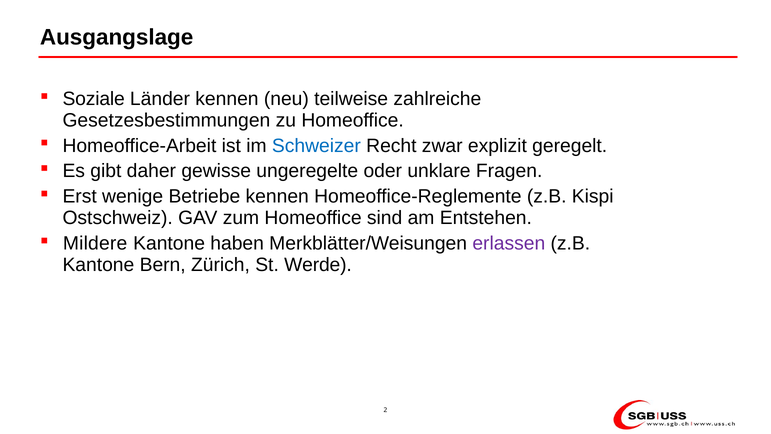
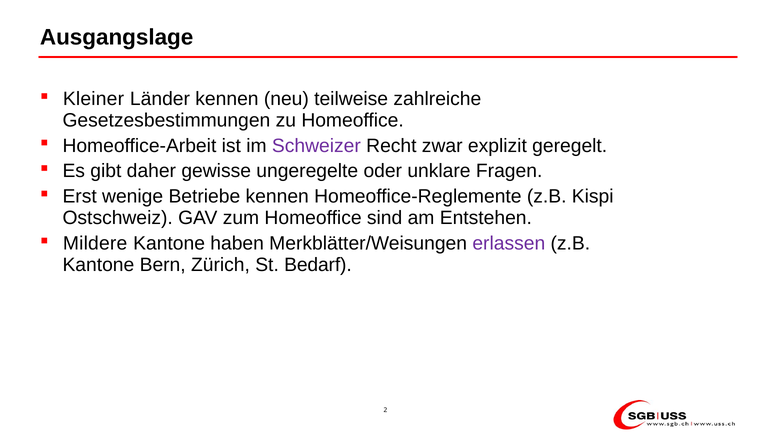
Soziale: Soziale -> Kleiner
Schweizer colour: blue -> purple
Werde: Werde -> Bedarf
